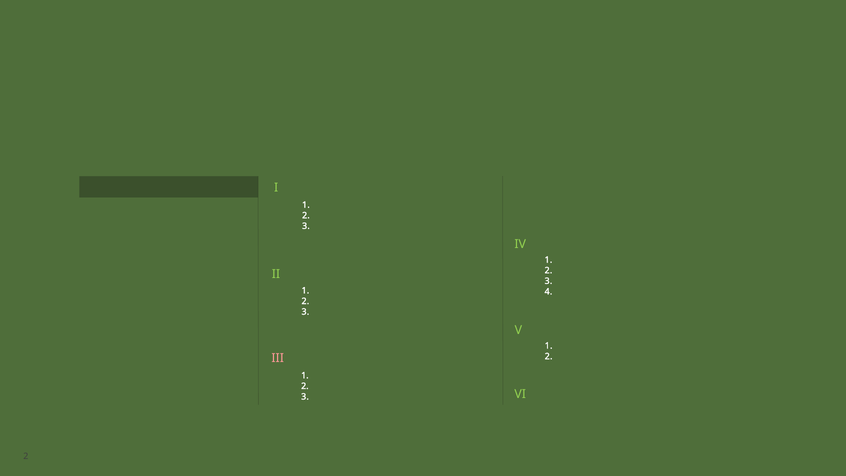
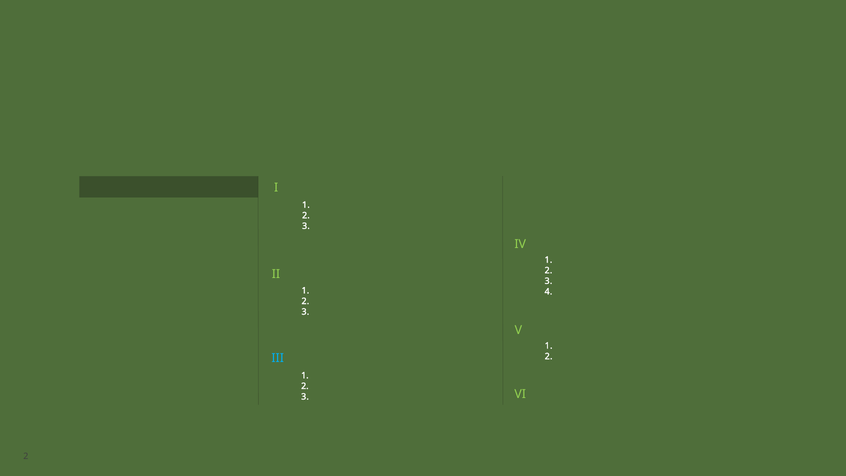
III colour: pink -> light blue
